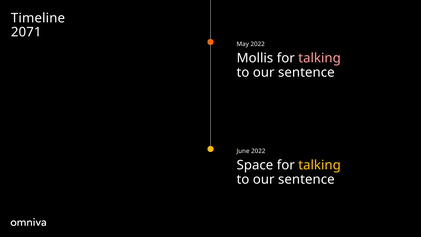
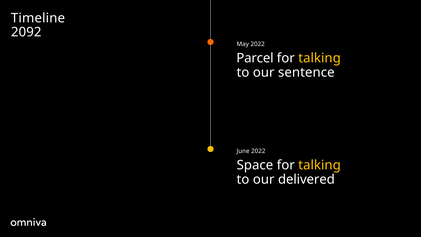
2071: 2071 -> 2092
Mollis: Mollis -> Parcel
talking at (320, 58) colour: pink -> yellow
sentence at (306, 179): sentence -> delivered
